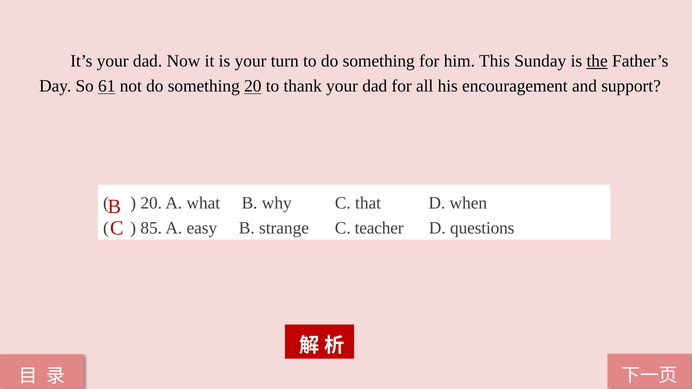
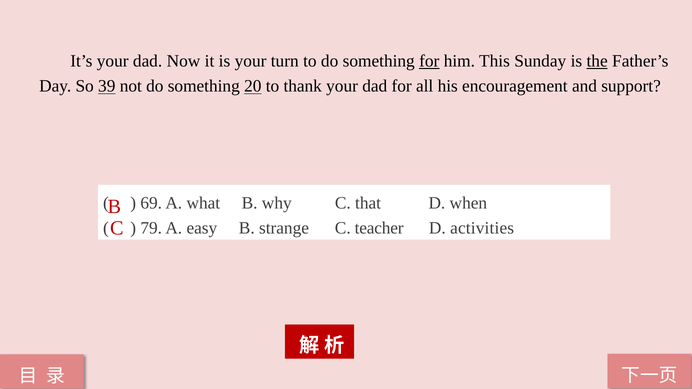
for at (429, 61) underline: none -> present
61: 61 -> 39
20 at (151, 203): 20 -> 69
85: 85 -> 79
questions: questions -> activities
